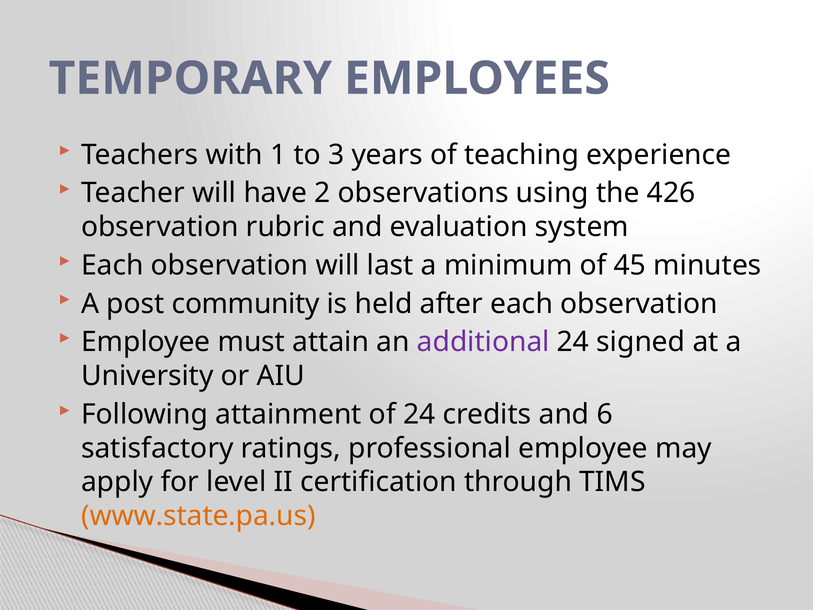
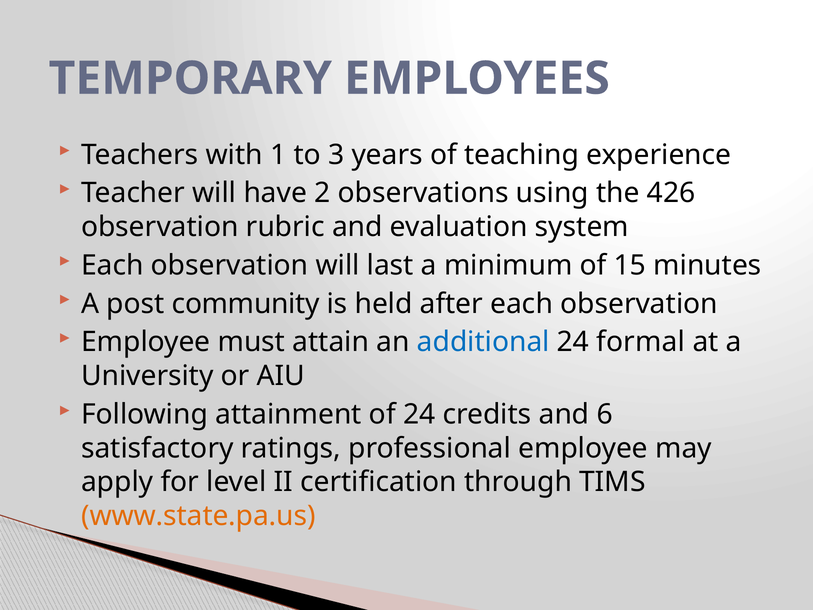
45: 45 -> 15
additional colour: purple -> blue
signed: signed -> formal
